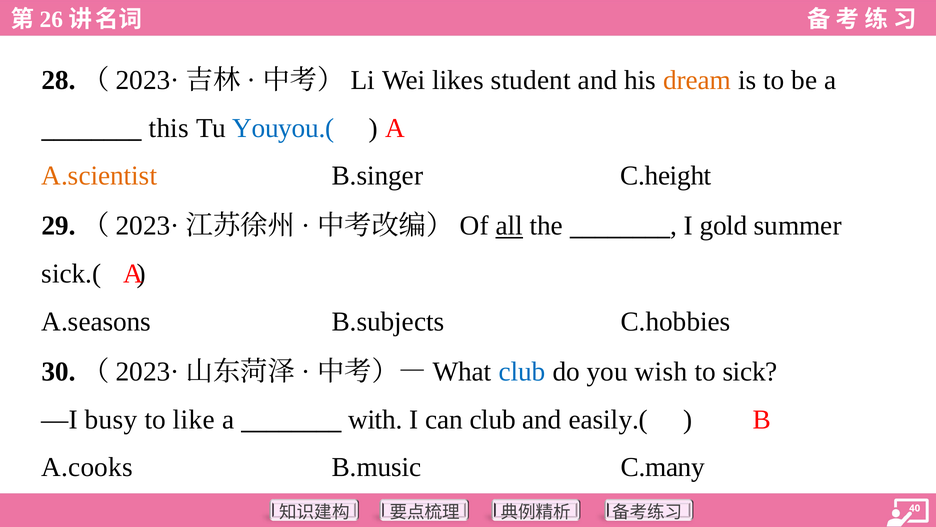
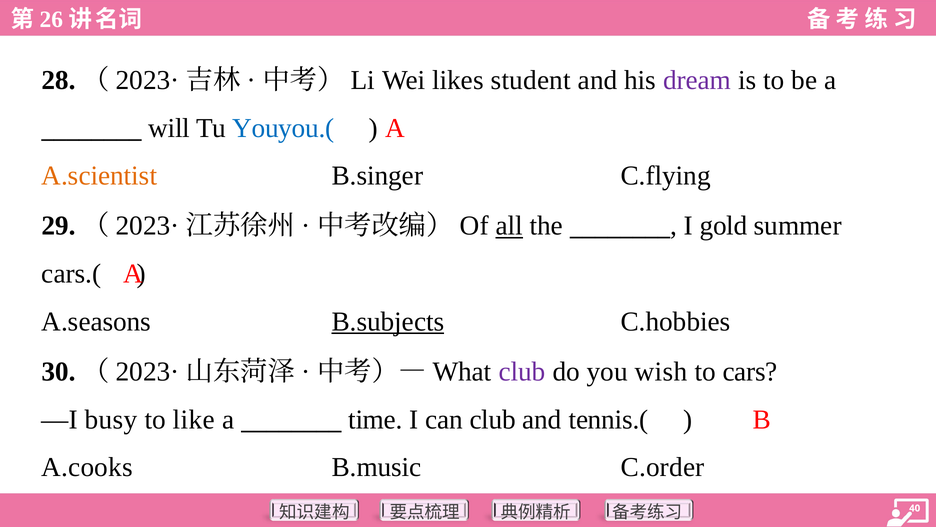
dream colour: orange -> purple
this: this -> will
C.height: C.height -> C.flying
sick.(: sick.( -> cars.(
B.subjects underline: none -> present
club at (522, 372) colour: blue -> purple
sick: sick -> cars
with: with -> time
easily.(: easily.( -> tennis.(
C.many: C.many -> C.order
